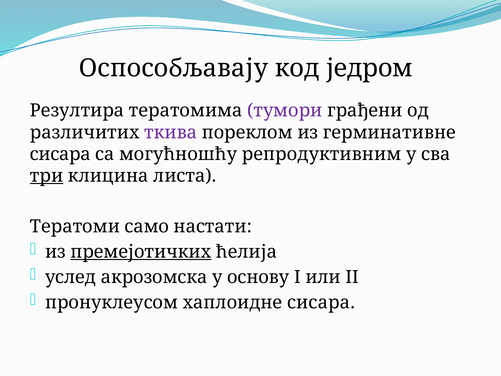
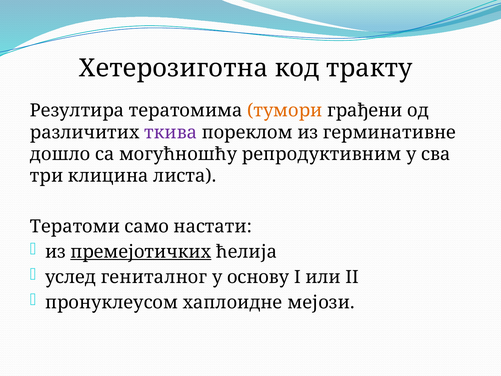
Оспособљавају: Оспособљавају -> Хетерозиготна
једром: једром -> тракту
тумори colour: purple -> orange
сисара at (60, 154): сисара -> дошло
три underline: present -> none
акрозомска: акрозомска -> гениталног
хаплоидне сисара: сисара -> мејози
